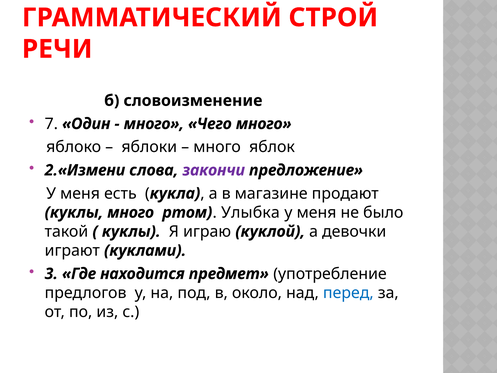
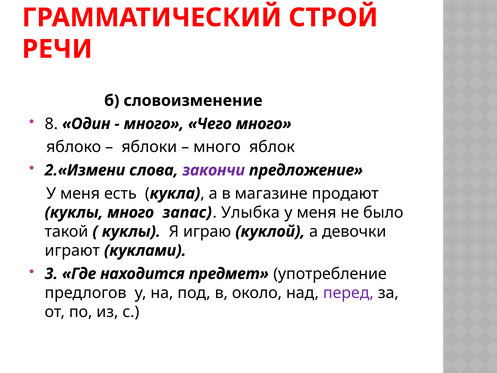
7: 7 -> 8
ртом: ртом -> запас
перед colour: blue -> purple
